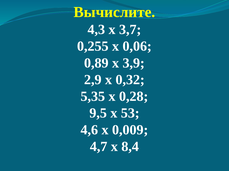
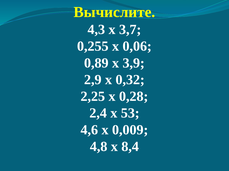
5,35: 5,35 -> 2,25
9,5: 9,5 -> 2,4
4,7: 4,7 -> 4,8
